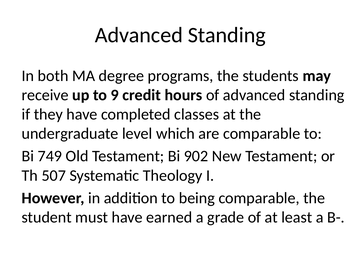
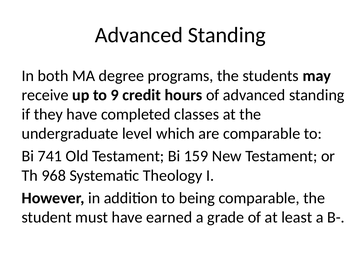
749: 749 -> 741
902: 902 -> 159
507: 507 -> 968
